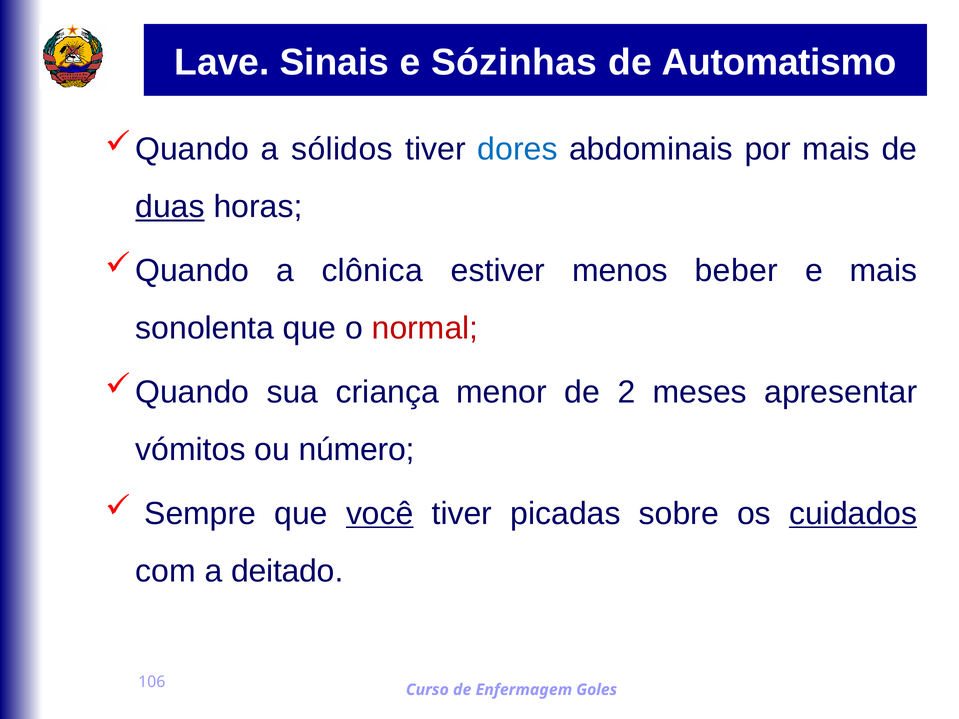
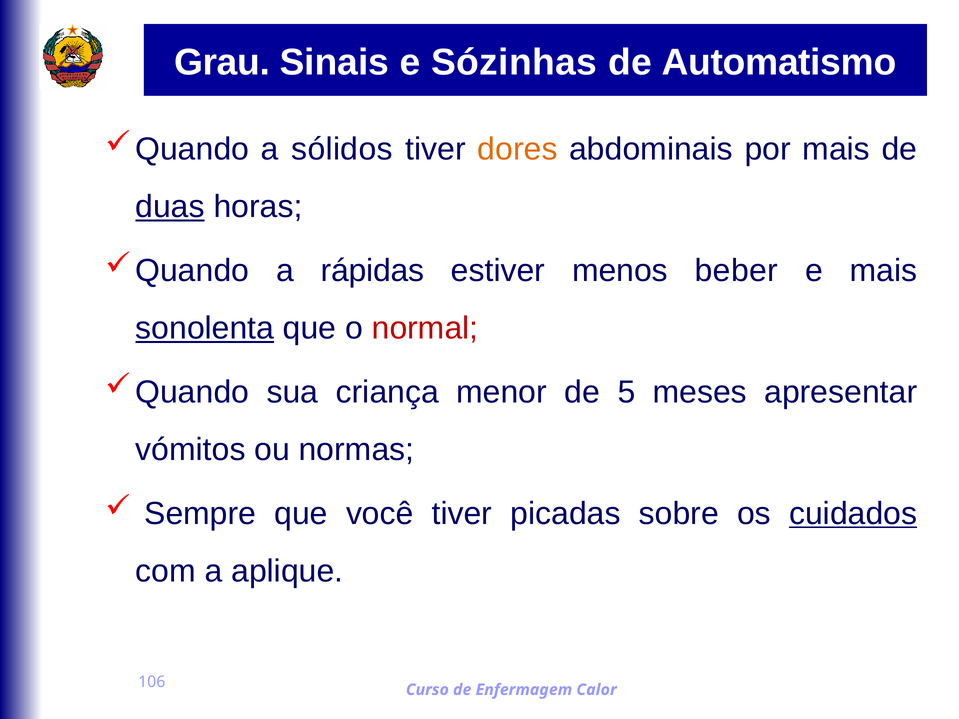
Lave: Lave -> Grau
dores colour: blue -> orange
clônica: clônica -> rápidas
sonolenta underline: none -> present
2: 2 -> 5
número: número -> normas
você underline: present -> none
deitado: deitado -> aplique
Goles: Goles -> Calor
